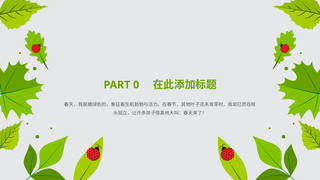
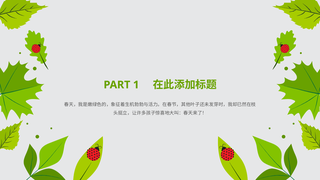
0: 0 -> 1
